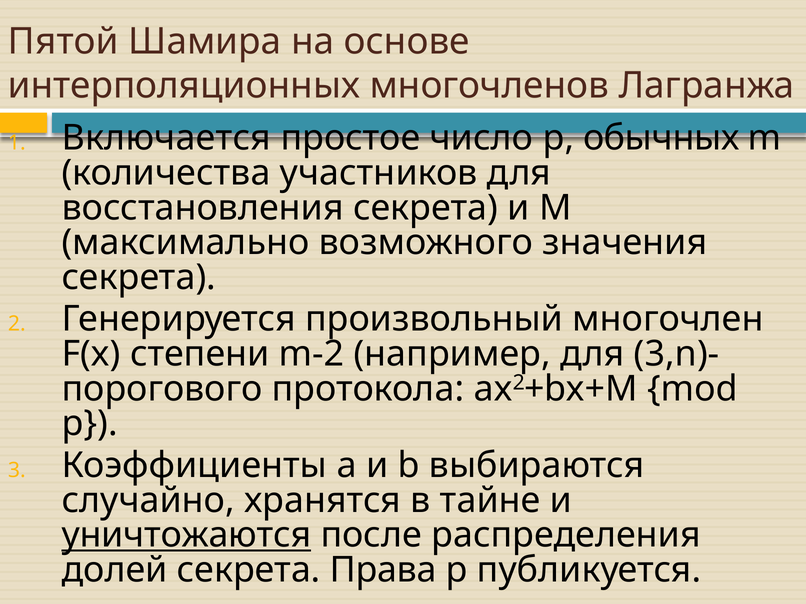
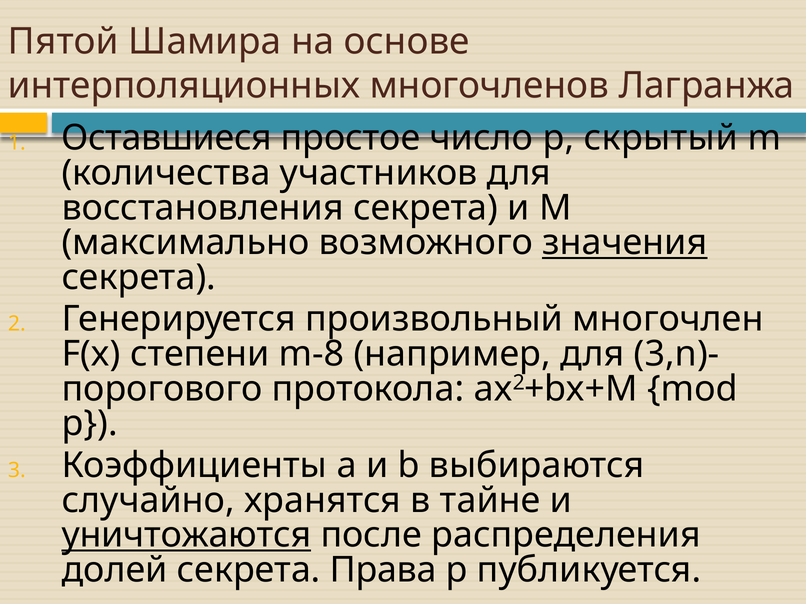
Включается: Включается -> Оставшиеся
обычных: обычных -> скрытый
значения underline: none -> present
m-2: m-2 -> m-8
